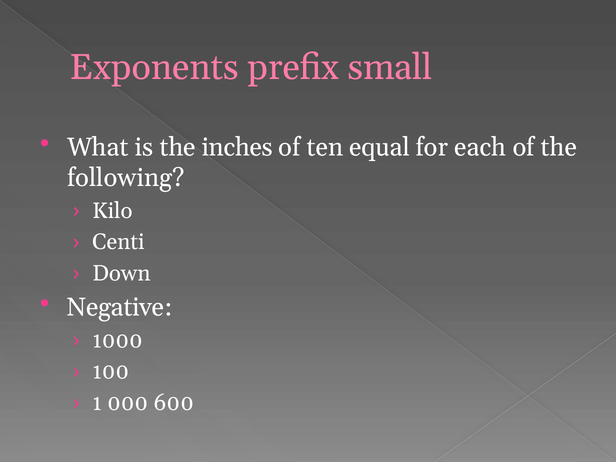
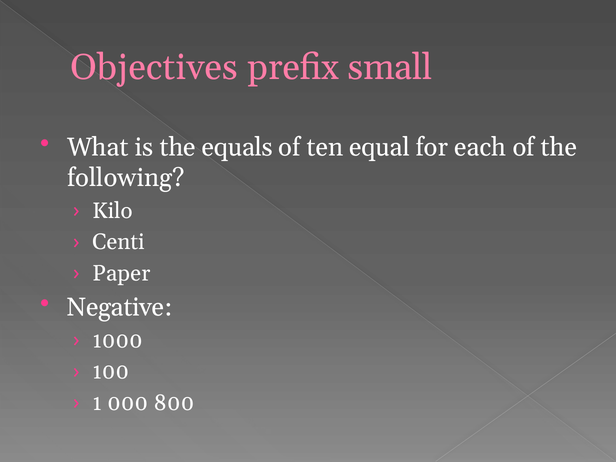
Exponents: Exponents -> Objectives
inches: inches -> equals
Down: Down -> Paper
600: 600 -> 800
